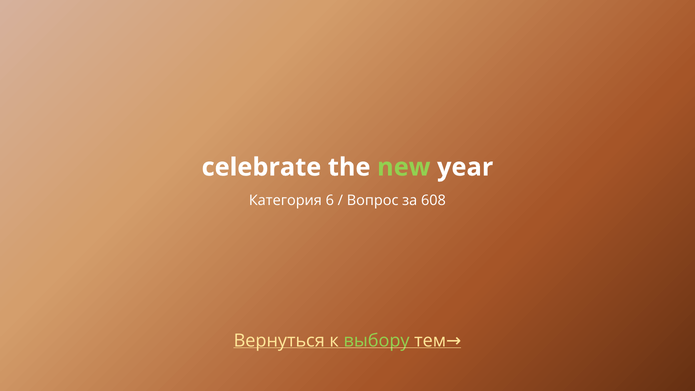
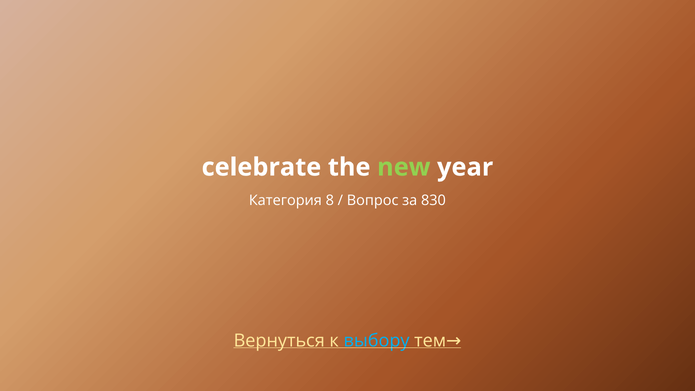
6: 6 -> 8
608: 608 -> 830
выбору colour: light green -> light blue
